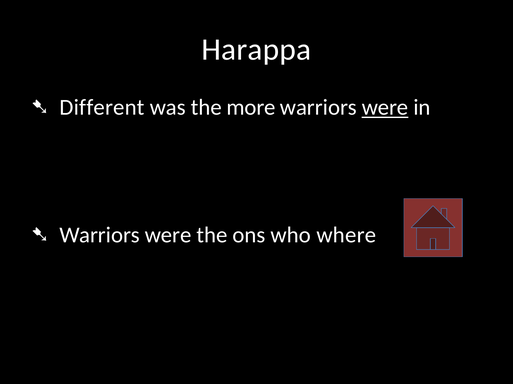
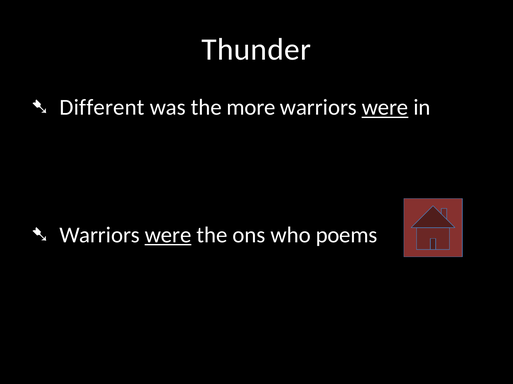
Harappa: Harappa -> Thunder
were at (168, 235) underline: none -> present
where: where -> poems
